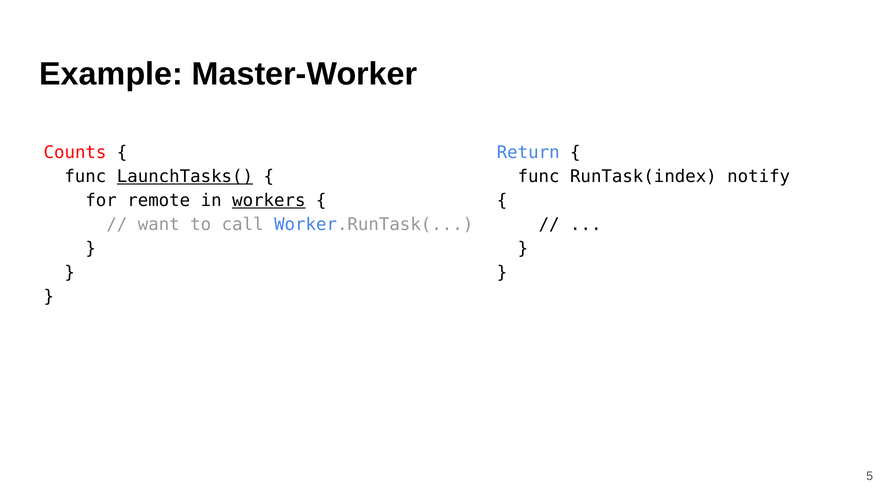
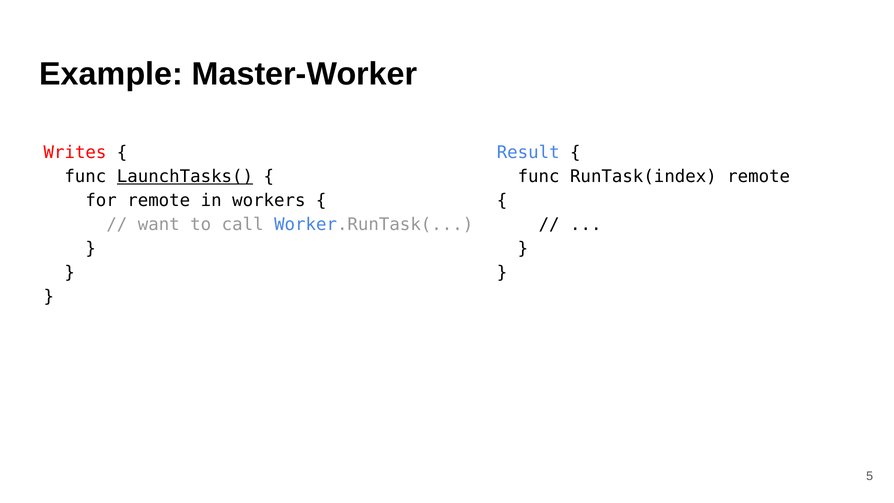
Counts: Counts -> Writes
Return: Return -> Result
RunTask(index notify: notify -> remote
workers underline: present -> none
